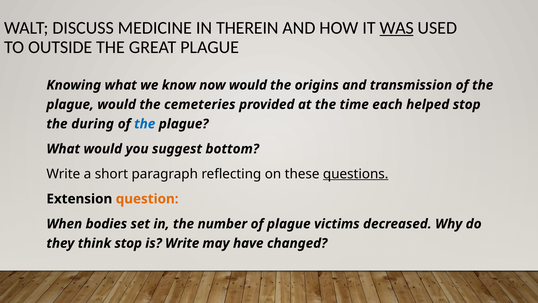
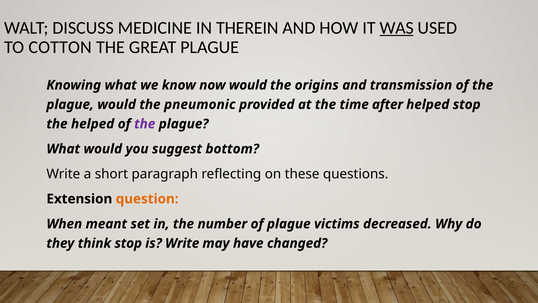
OUTSIDE: OUTSIDE -> COTTON
cemeteries: cemeteries -> pneumonic
each: each -> after
the during: during -> helped
the at (145, 124) colour: blue -> purple
questions underline: present -> none
bodies: bodies -> meant
